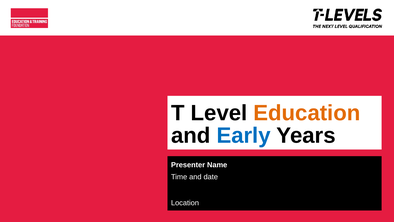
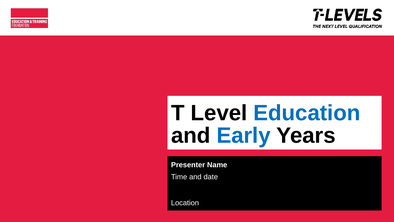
Education colour: orange -> blue
